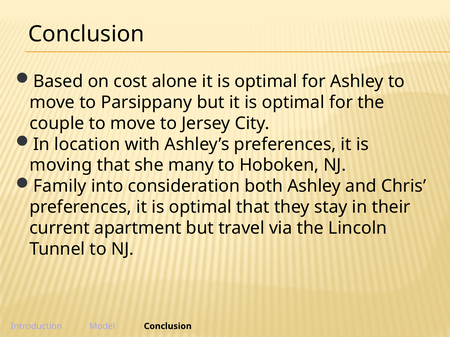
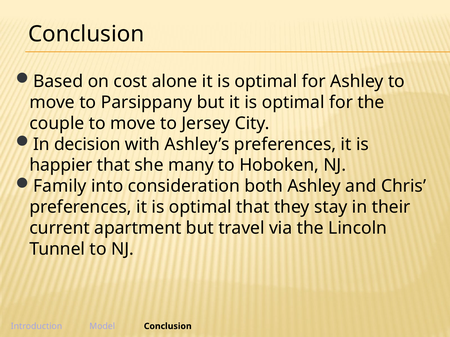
location: location -> decision
moving: moving -> happier
